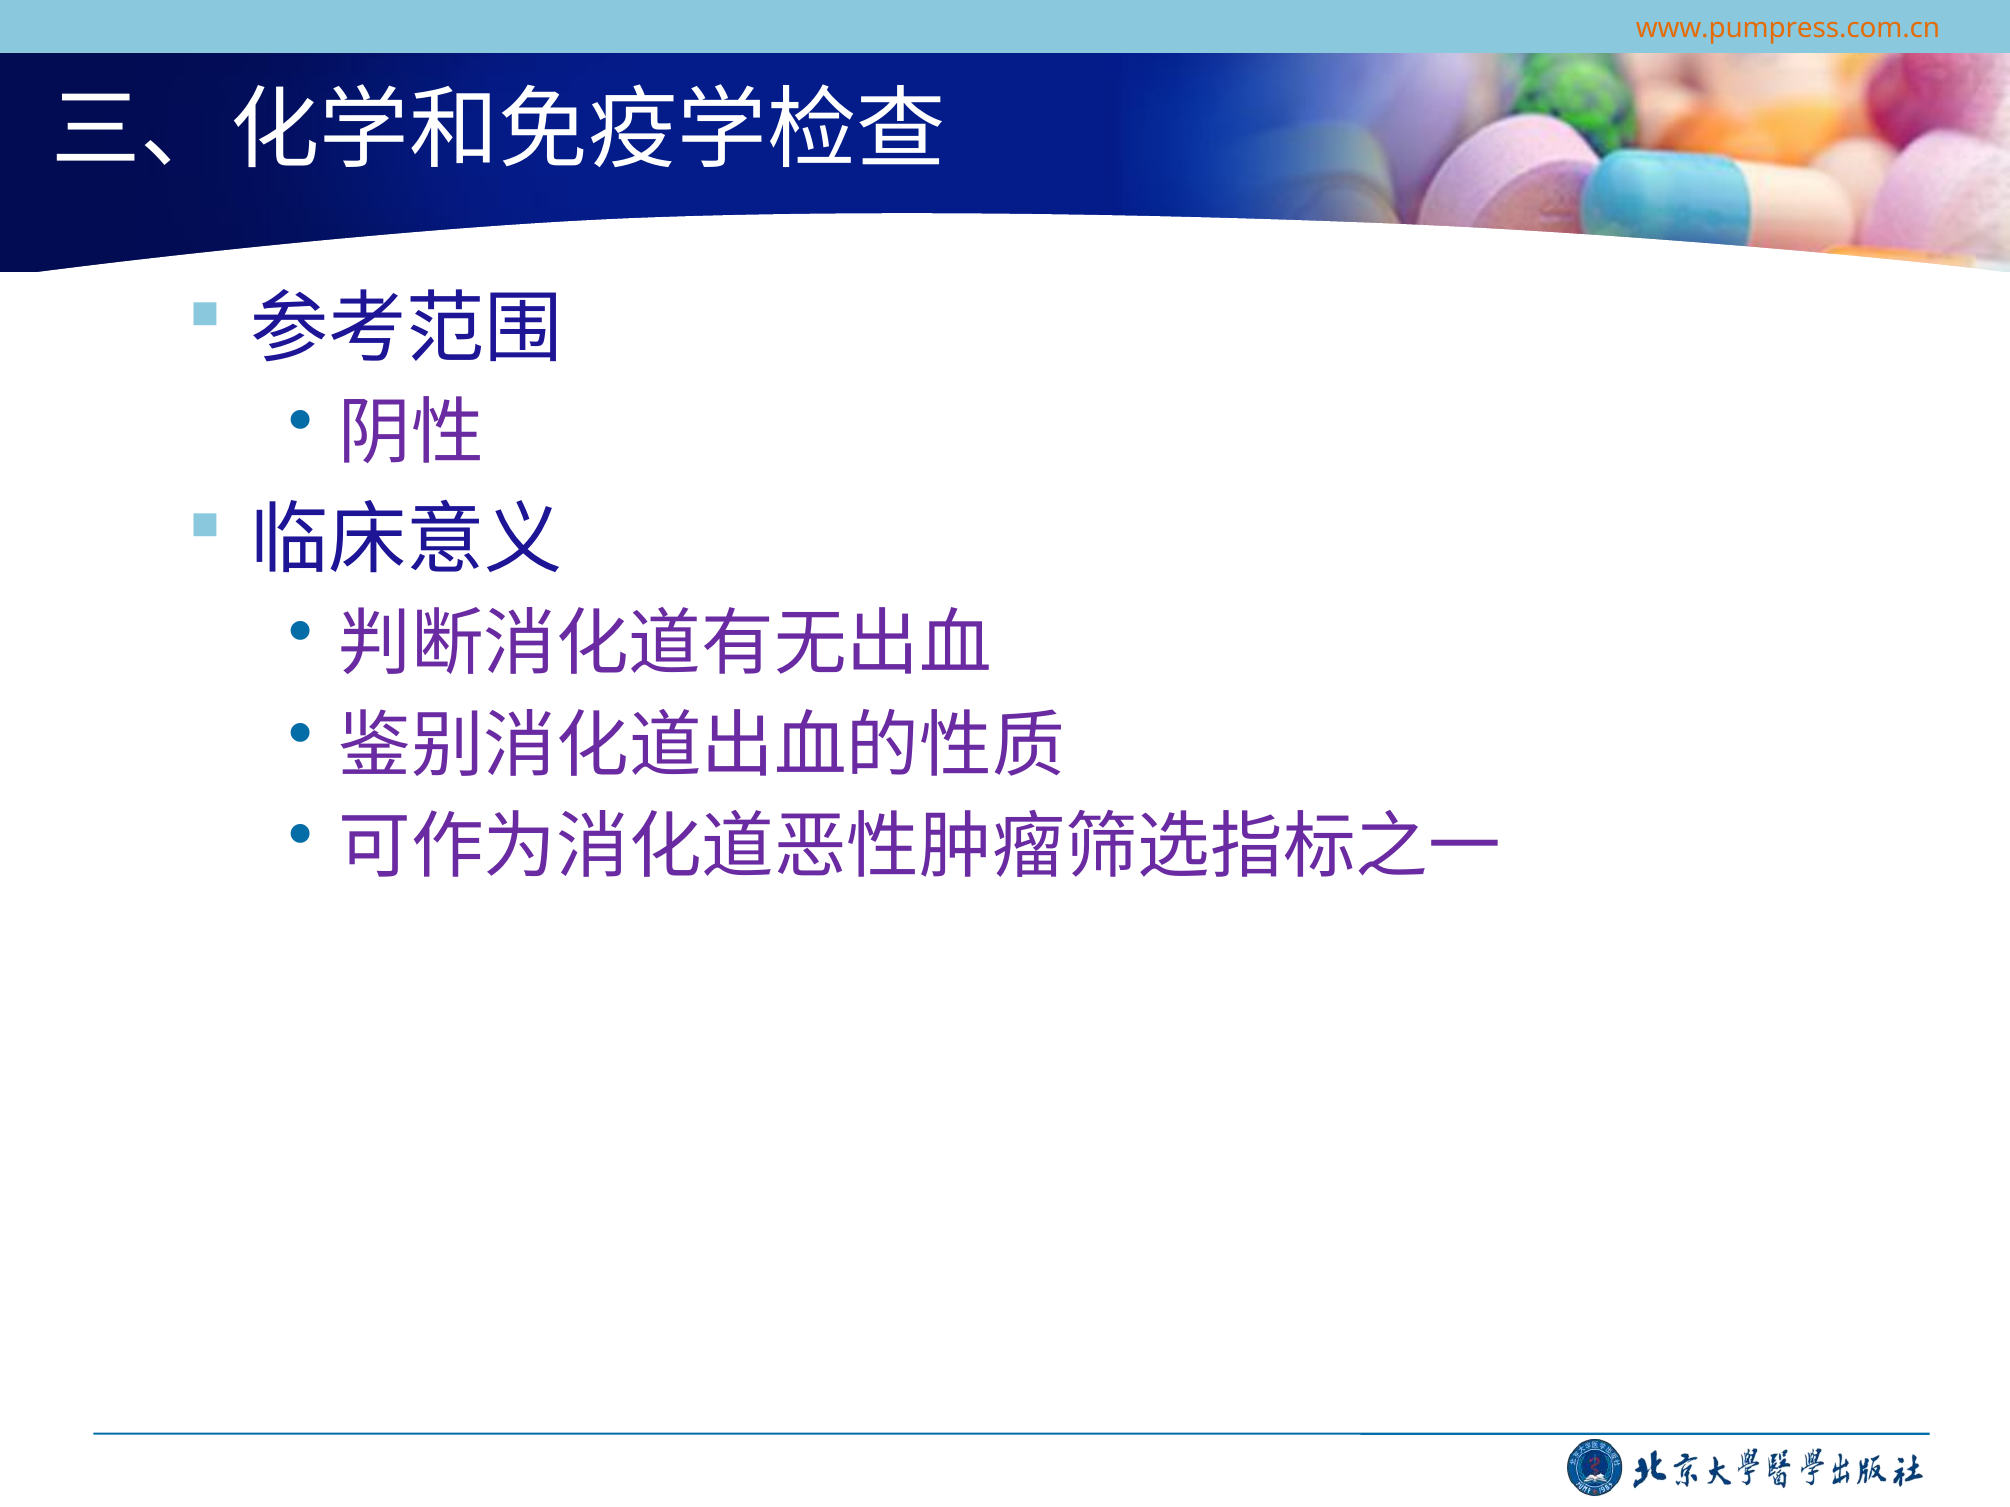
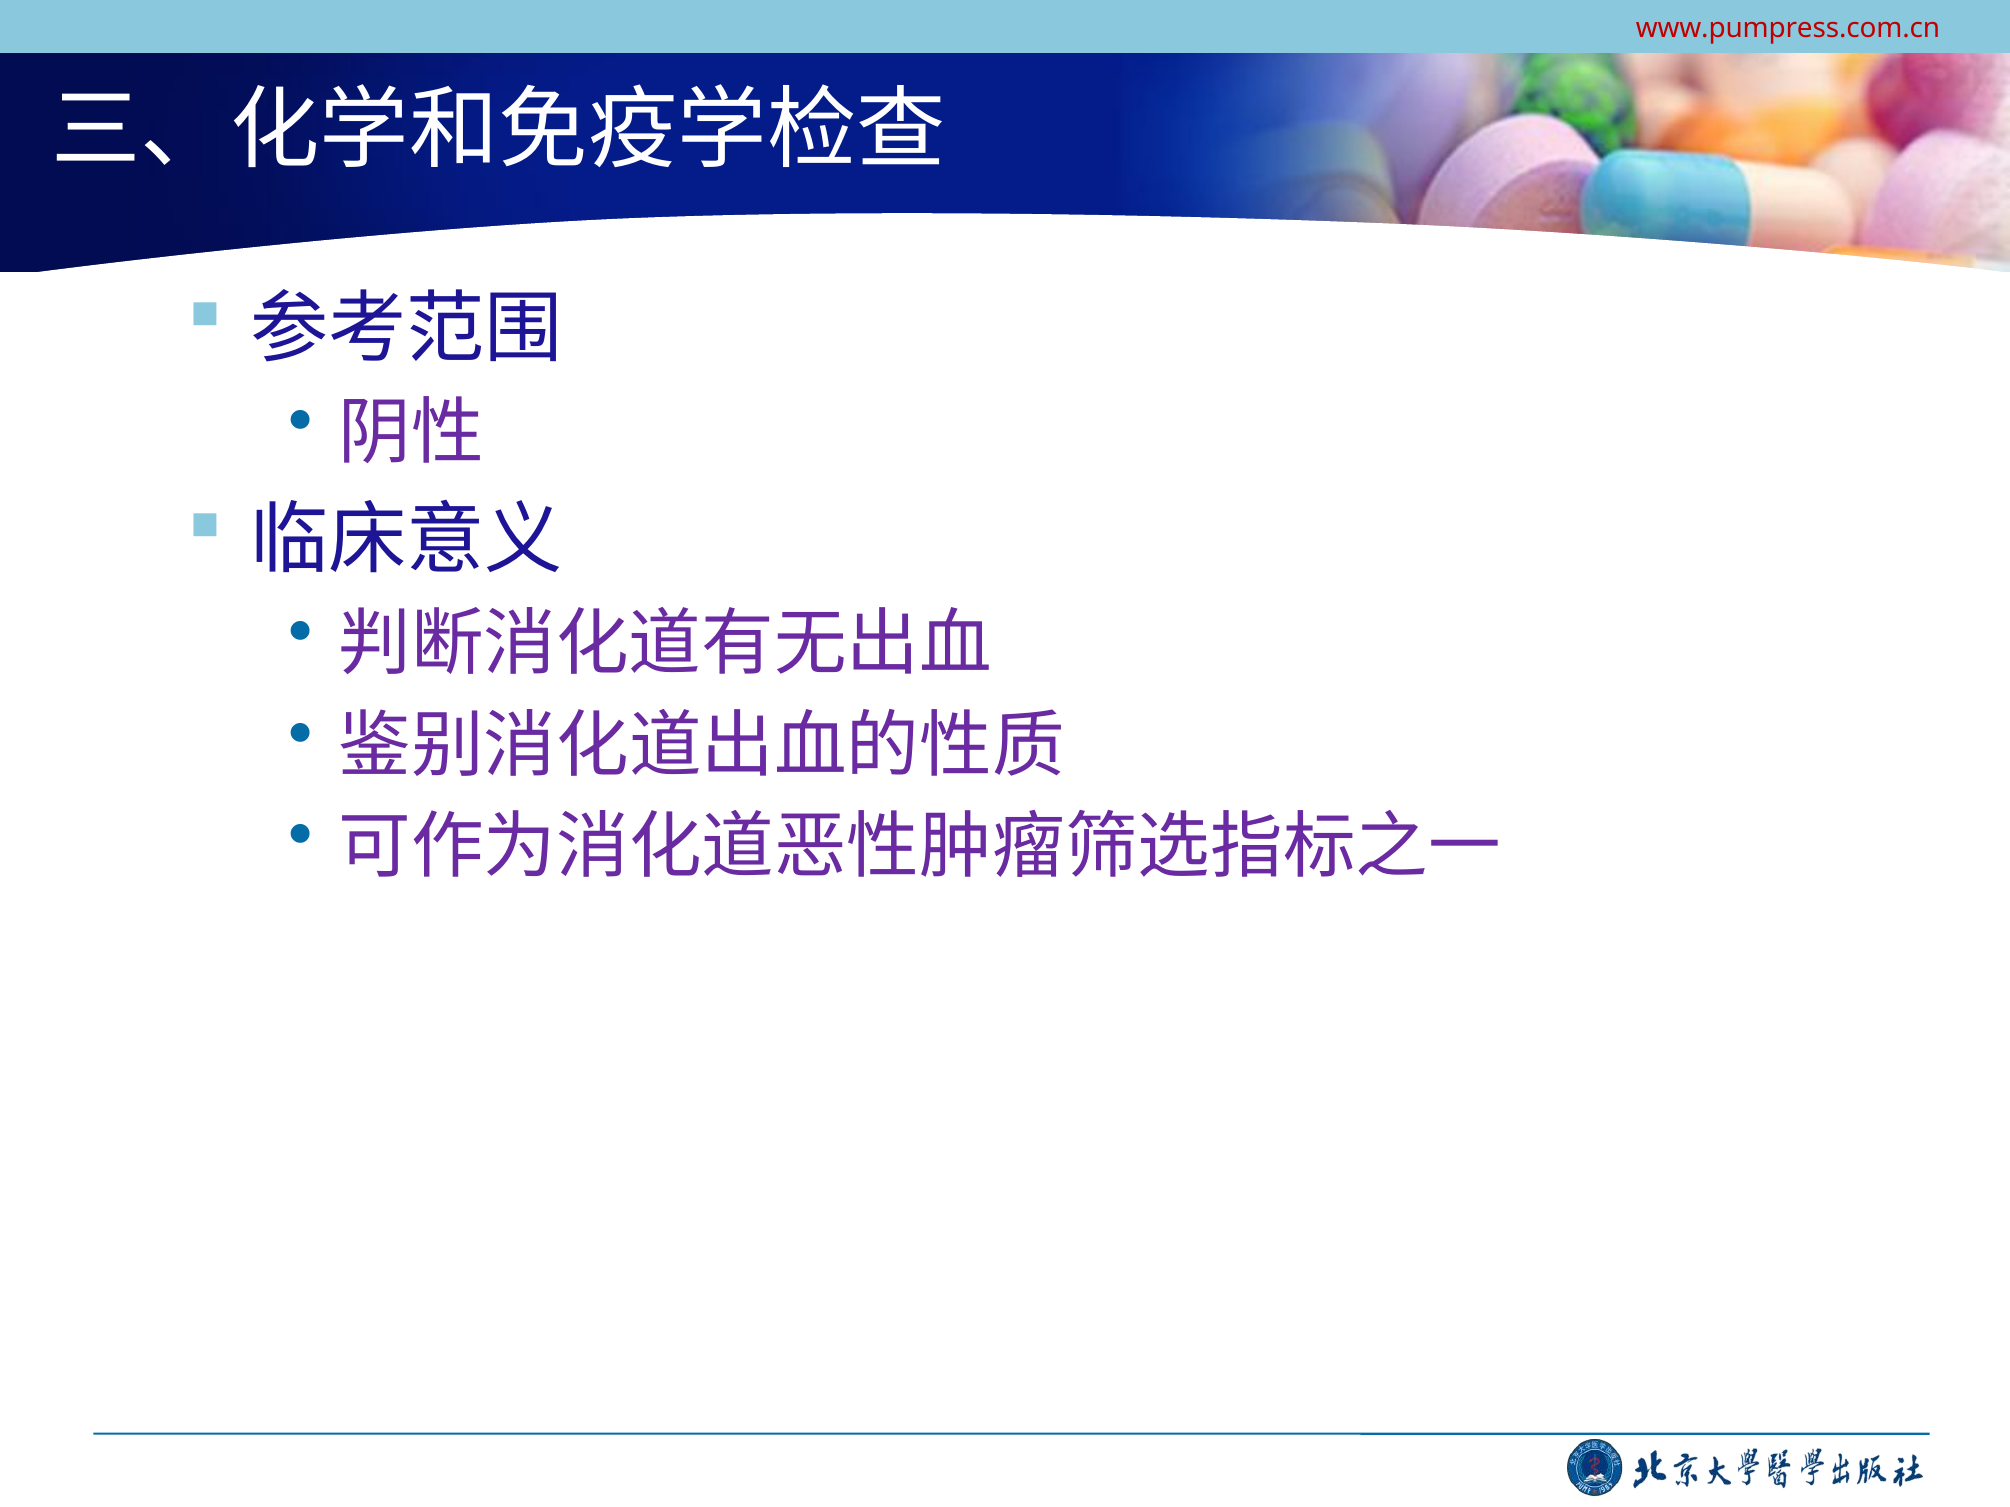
www.pumpress.com.cn colour: orange -> red
